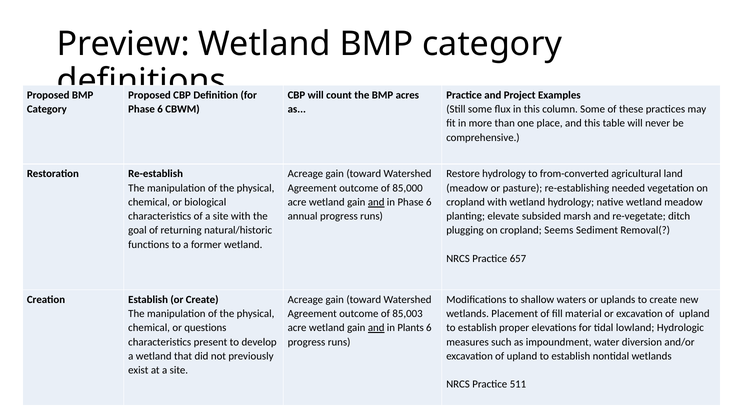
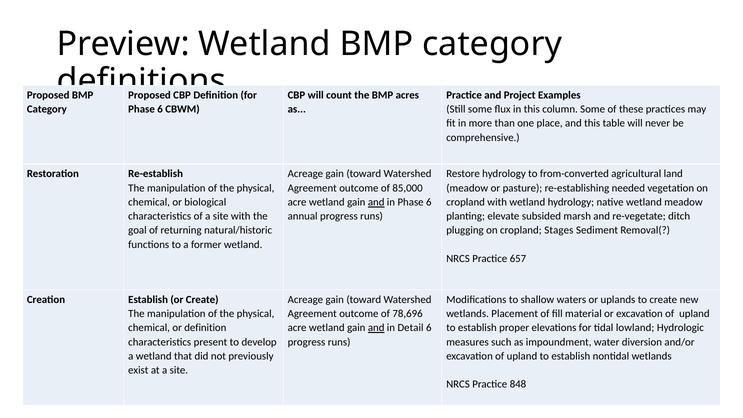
Seems: Seems -> Stages
85,003: 85,003 -> 78,696
or questions: questions -> definition
Plants: Plants -> Detail
511: 511 -> 848
